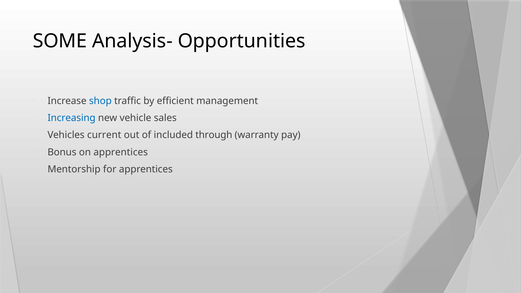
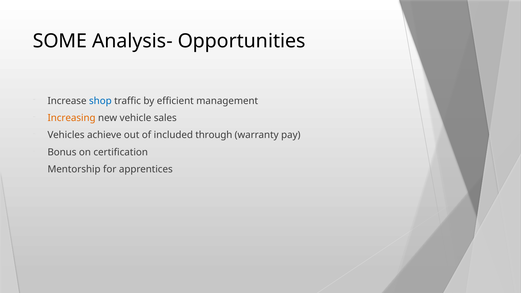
Increasing colour: blue -> orange
current: current -> achieve
on apprentices: apprentices -> certification
